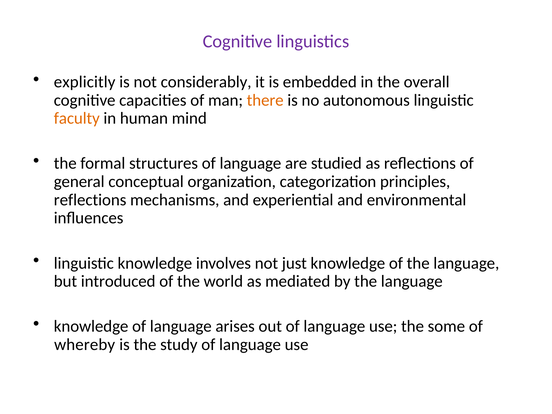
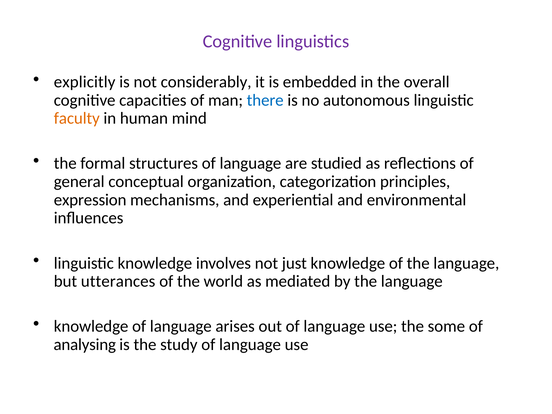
there colour: orange -> blue
reflections at (90, 200): reflections -> expression
introduced: introduced -> utterances
whereby: whereby -> analysing
